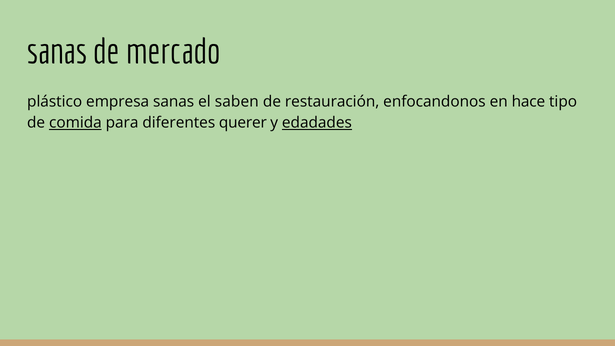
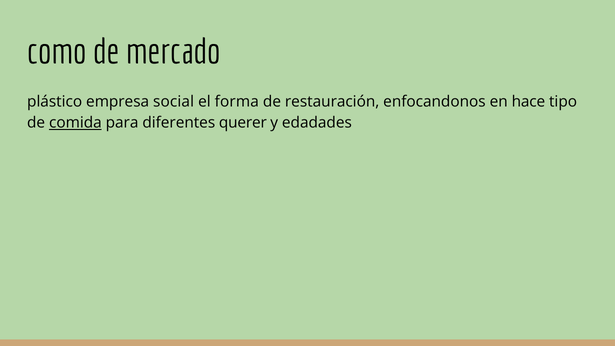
sanas at (57, 52): sanas -> como
empresa sanas: sanas -> social
saben: saben -> forma
edadades underline: present -> none
